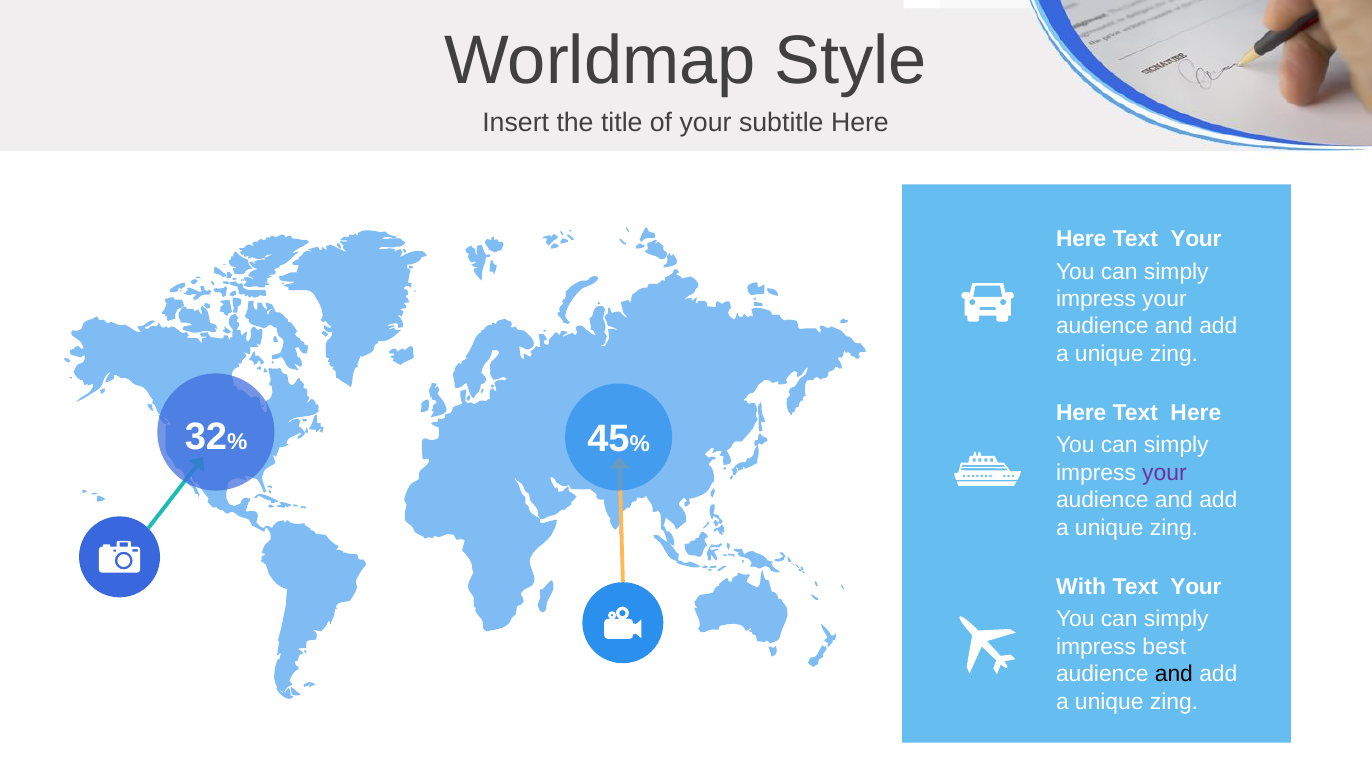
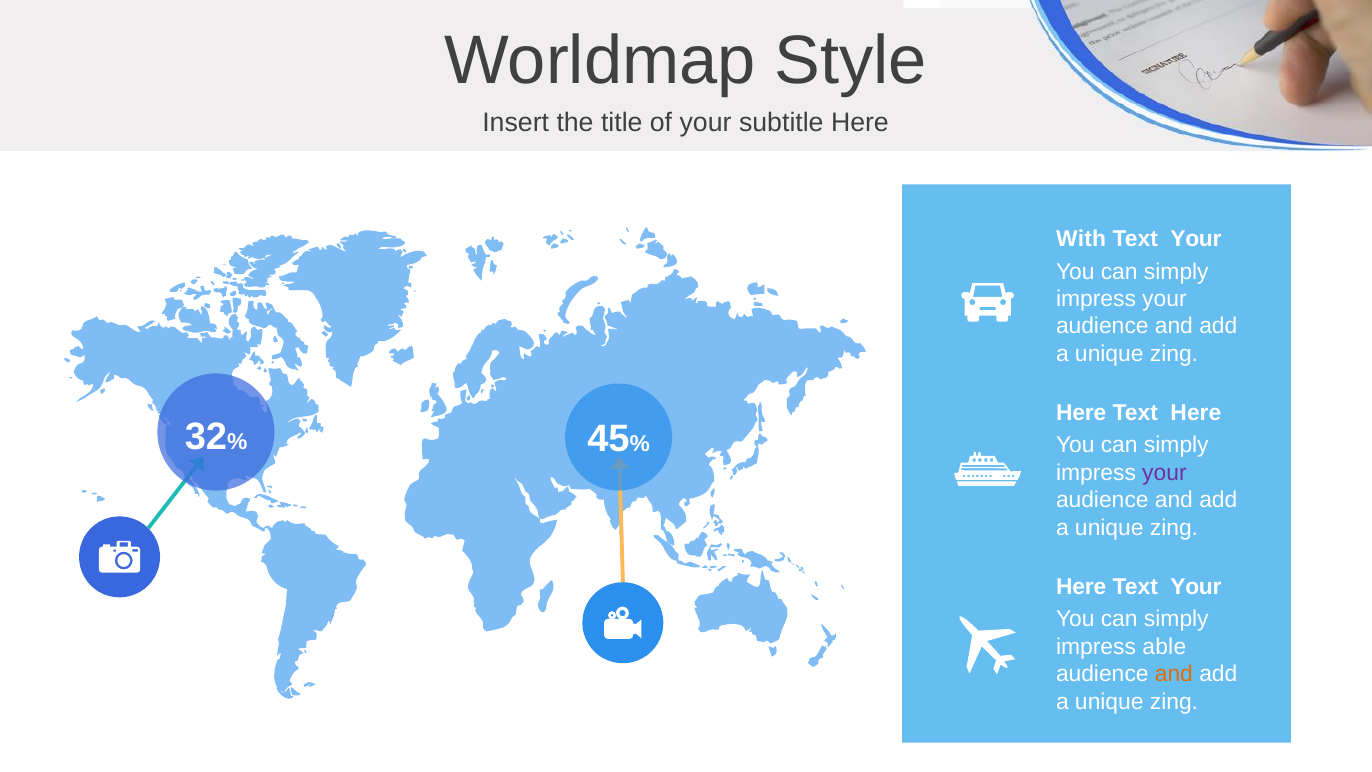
Here at (1081, 239): Here -> With
With at (1081, 587): With -> Here
best: best -> able
and at (1174, 674) colour: black -> orange
